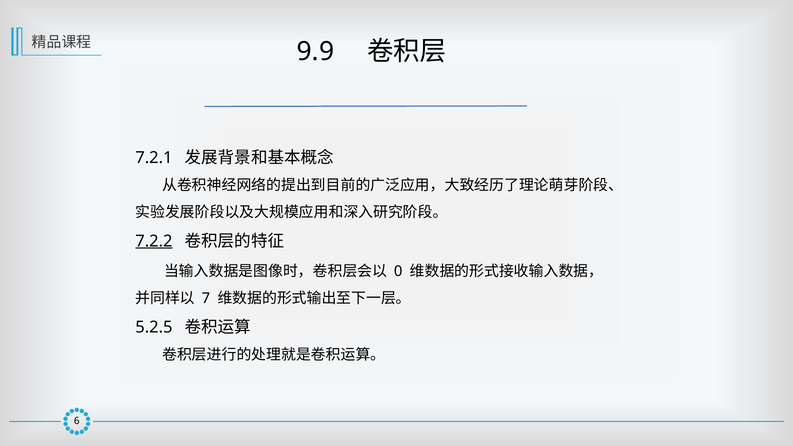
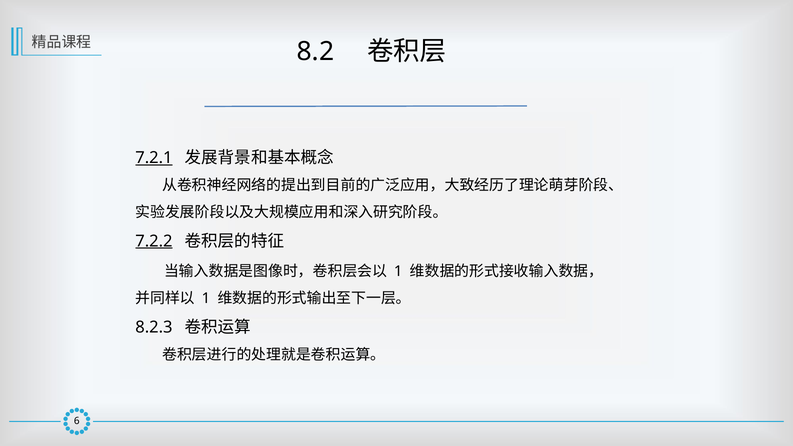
9.9: 9.9 -> 8.2
7.2.1 underline: none -> present
0 at (398, 271): 0 -> 1
7 at (206, 299): 7 -> 1
5.2.5: 5.2.5 -> 8.2.3
